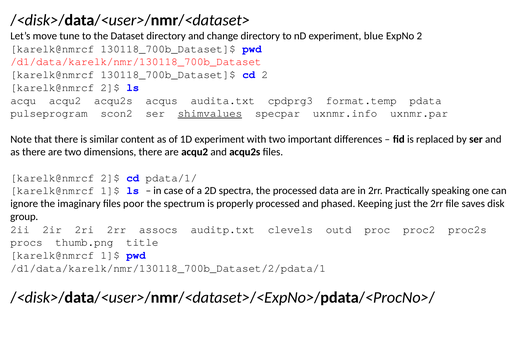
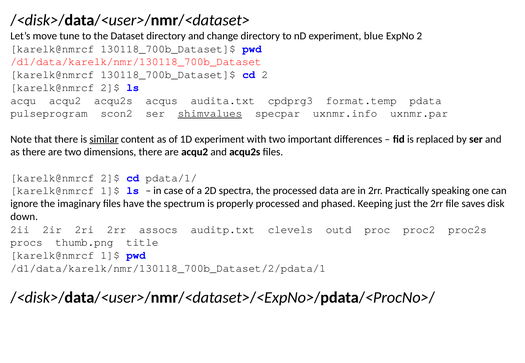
similar underline: none -> present
poor: poor -> have
group: group -> down
